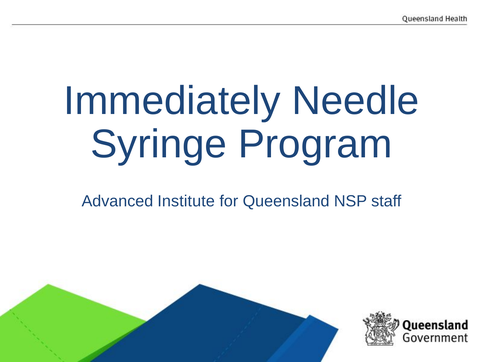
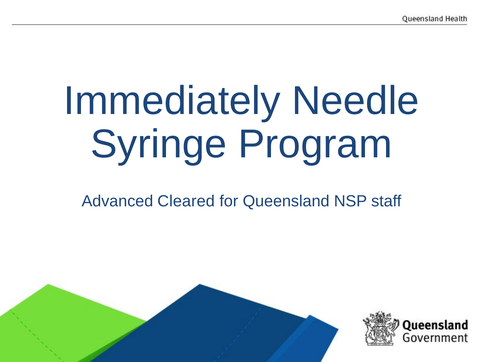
Institute: Institute -> Cleared
